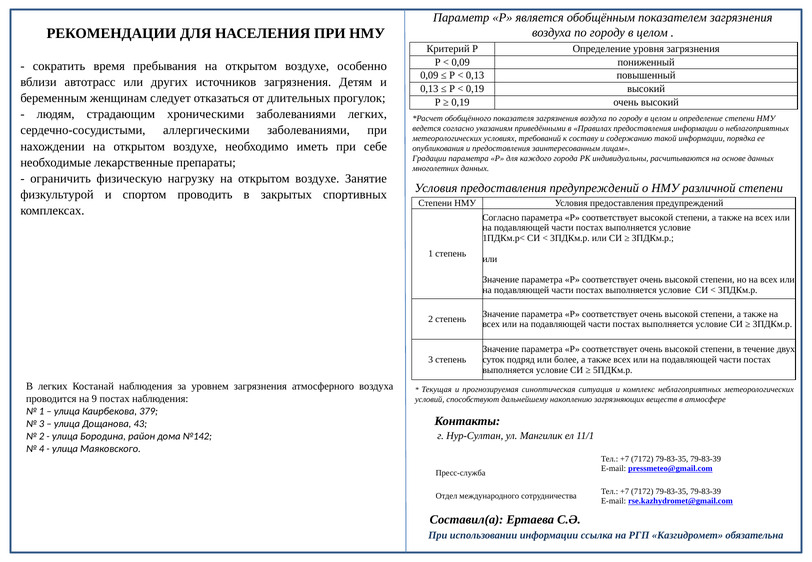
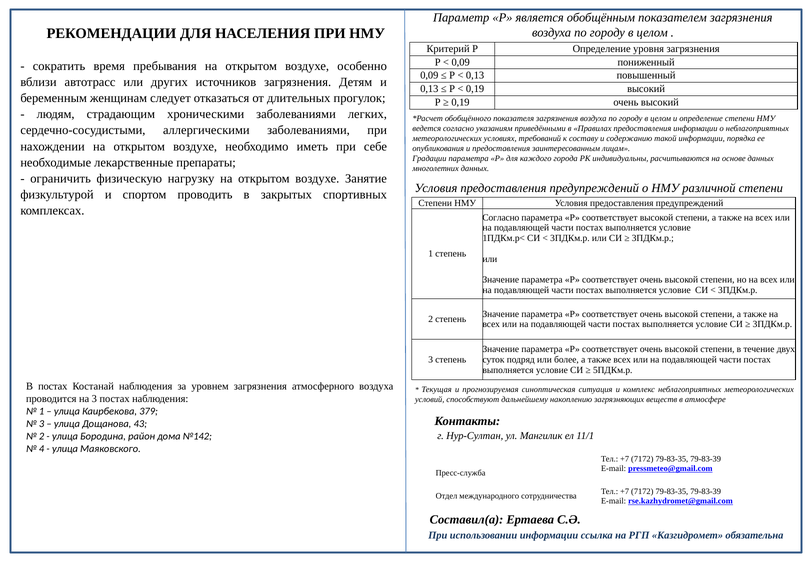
В легких: легких -> постах
на 9: 9 -> 3
